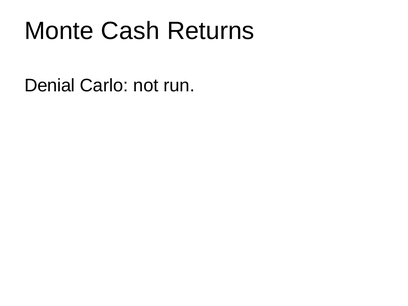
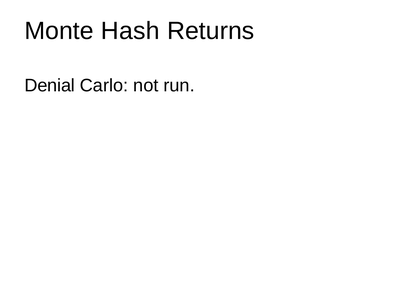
Cash: Cash -> Hash
